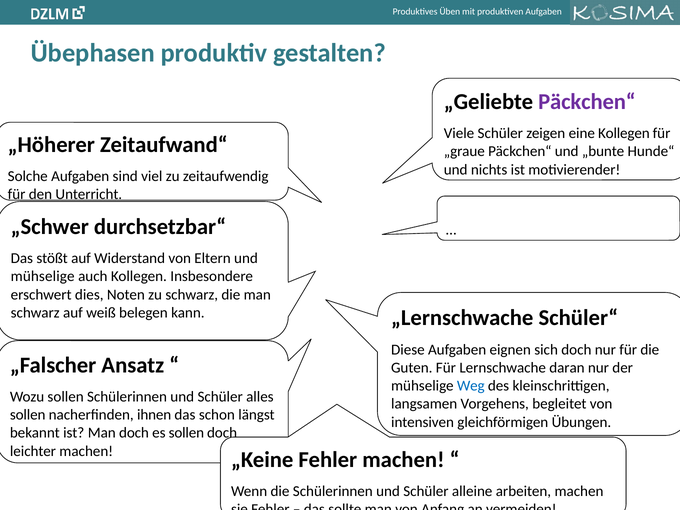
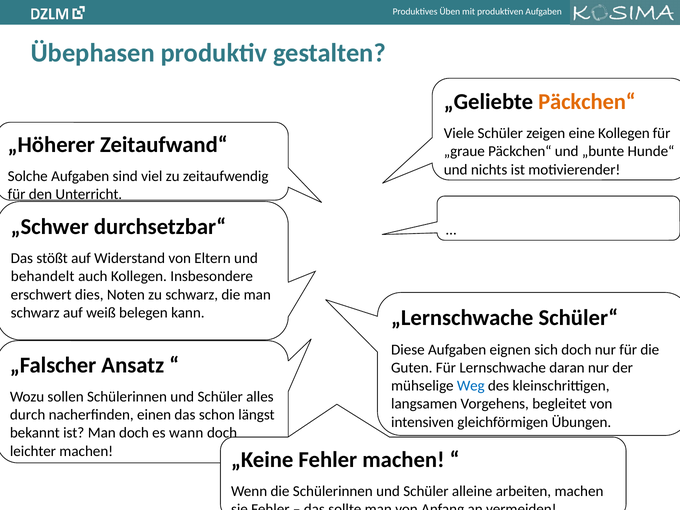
Päckchen“ at (587, 102) colour: purple -> orange
mühselige at (43, 276): mühselige -> behandelt
sollen at (28, 415): sollen -> durch
ihnen: ihnen -> einen
es sollen: sollen -> wann
